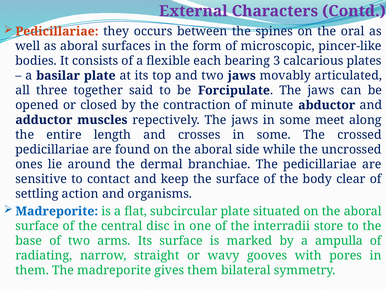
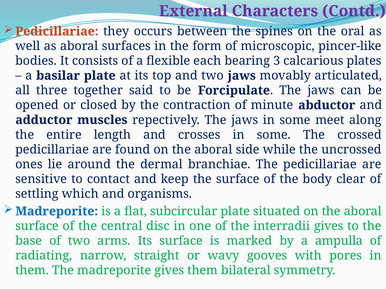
action: action -> which
interradii store: store -> gives
